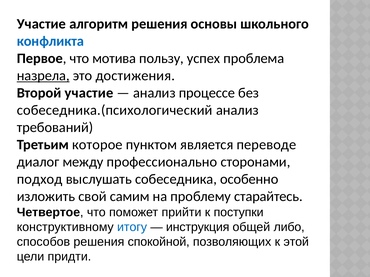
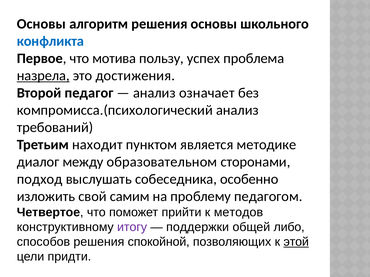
Участие at (41, 24): Участие -> Основы
Второй участие: участие -> педагог
процессе: процессе -> означает
собеседника.(психологический: собеседника.(психологический -> компромисса.(психологический
которое: которое -> находит
переводе: переводе -> методике
профессионально: профессионально -> образовательном
старайтесь: старайтесь -> педагогом
поступки: поступки -> методов
итогу colour: blue -> purple
инструкция: инструкция -> поддержки
этой underline: none -> present
